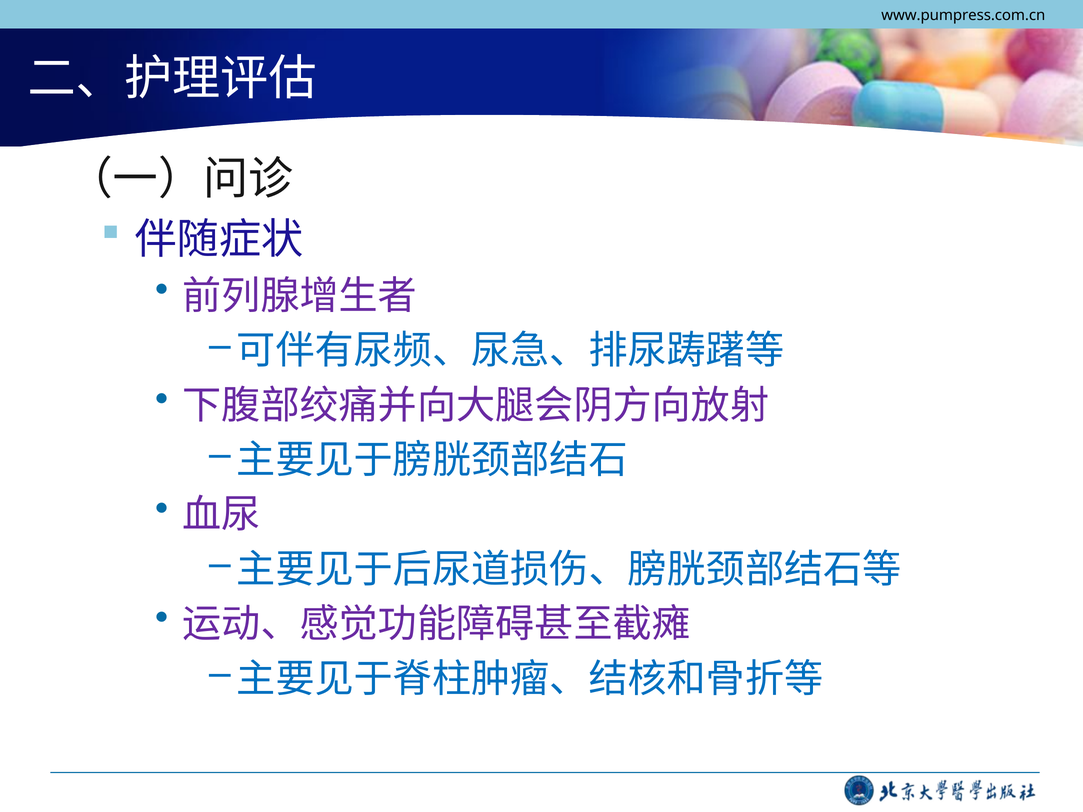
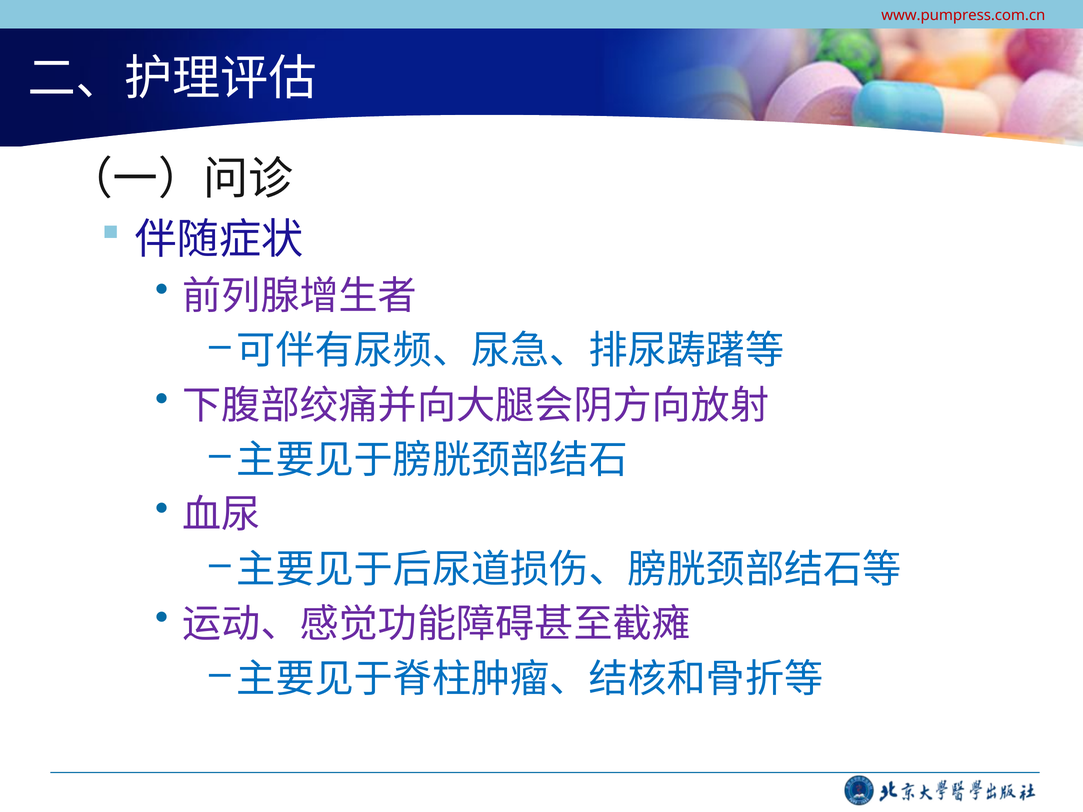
www.pumpress.com.cn colour: black -> red
